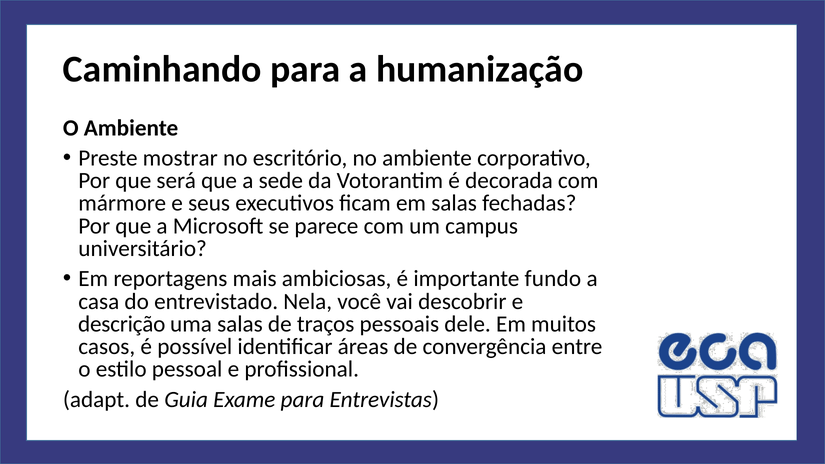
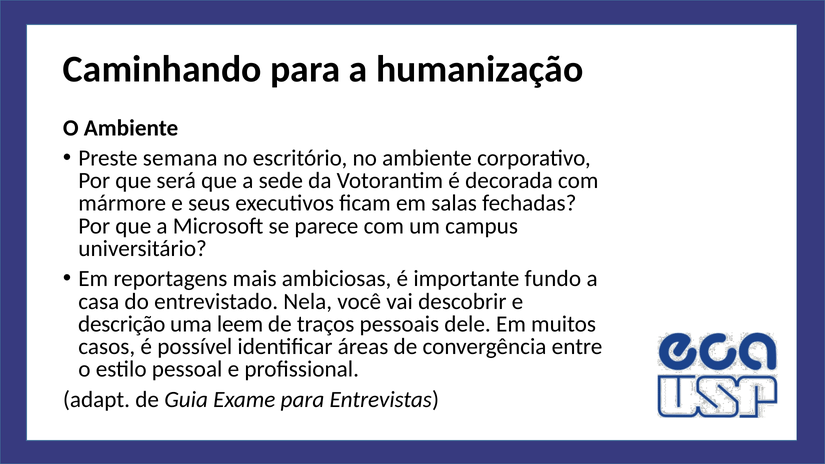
mostrar: mostrar -> semana
uma salas: salas -> leem
